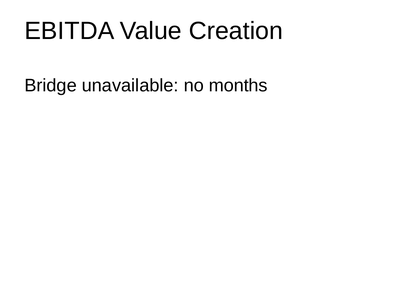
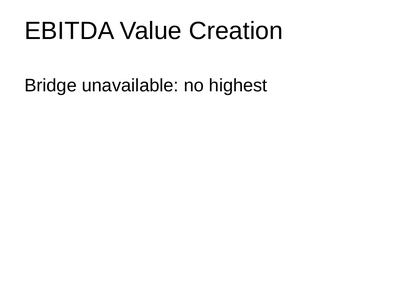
months: months -> highest
